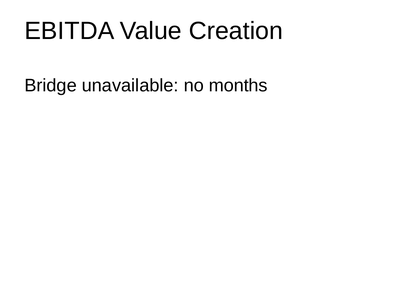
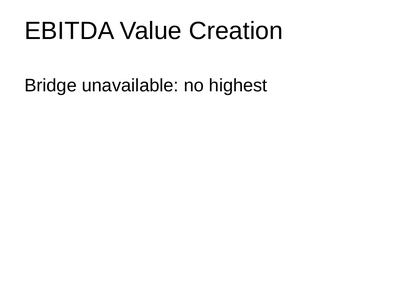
months: months -> highest
